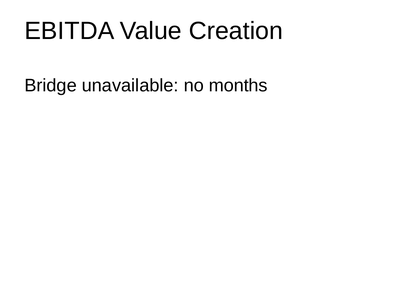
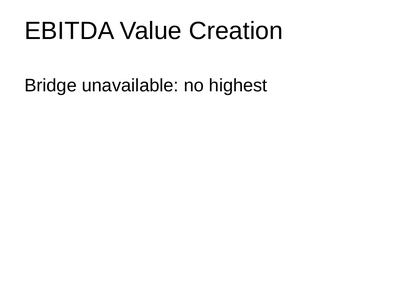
months: months -> highest
